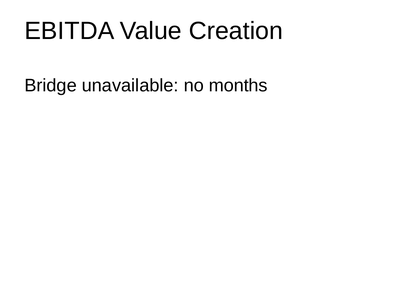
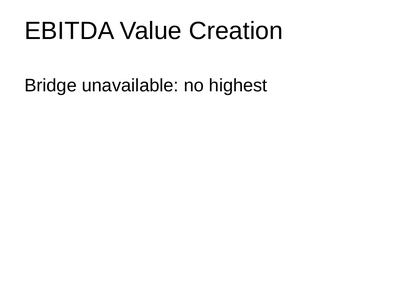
months: months -> highest
